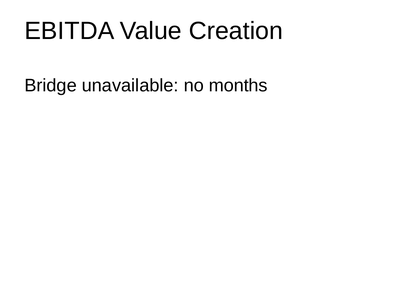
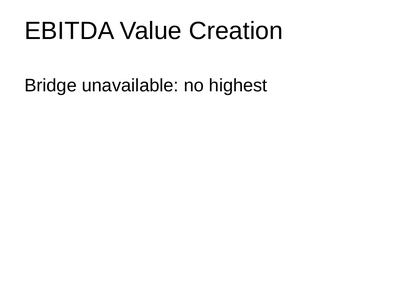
months: months -> highest
